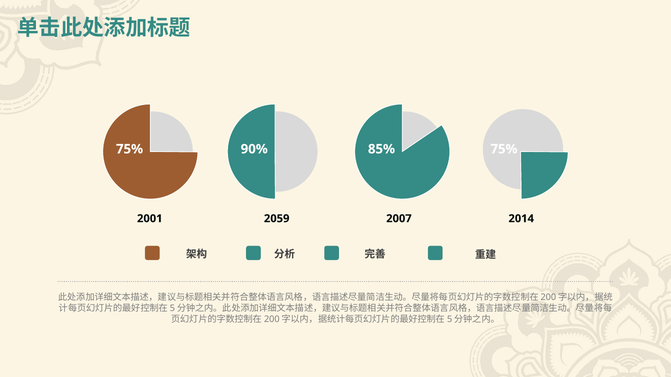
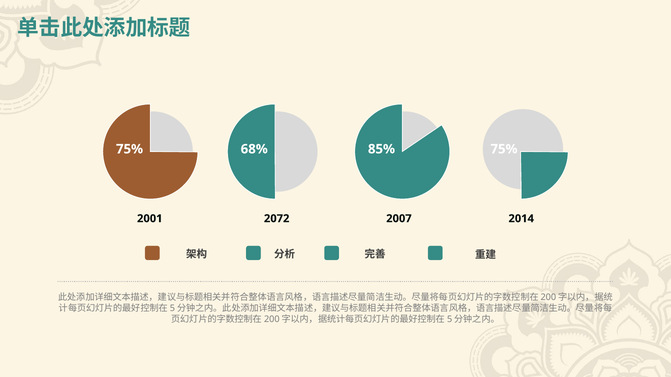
90%: 90% -> 68%
2059: 2059 -> 2072
